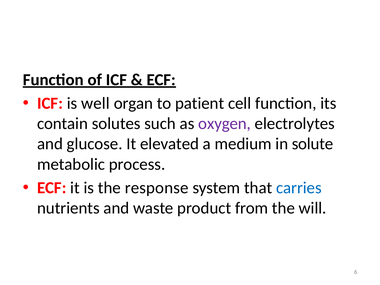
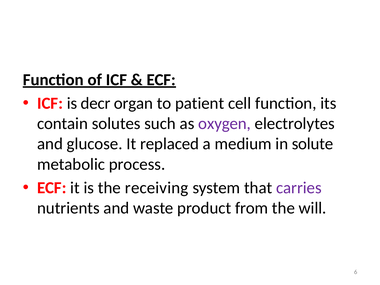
well: well -> decr
elevated: elevated -> replaced
response: response -> receiving
carries colour: blue -> purple
